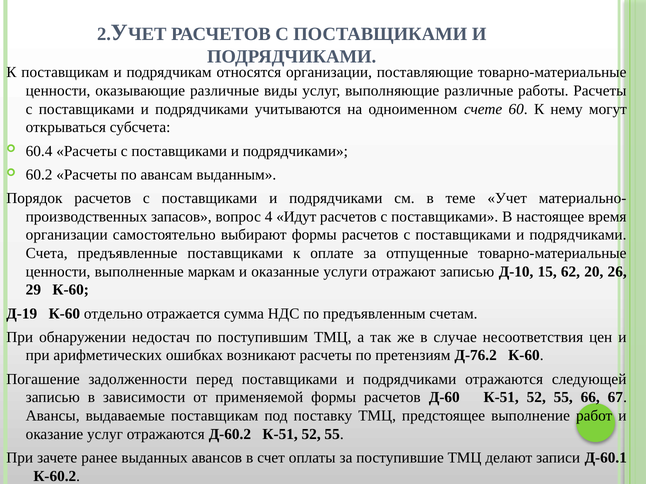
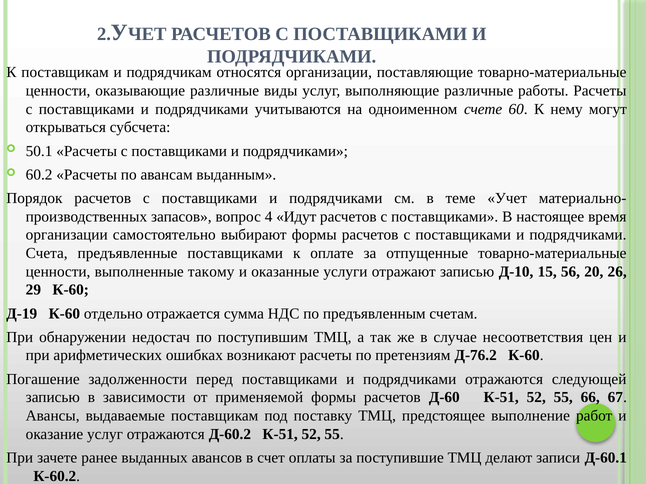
60.4: 60.4 -> 50.1
маркам: маркам -> такому
62: 62 -> 56
